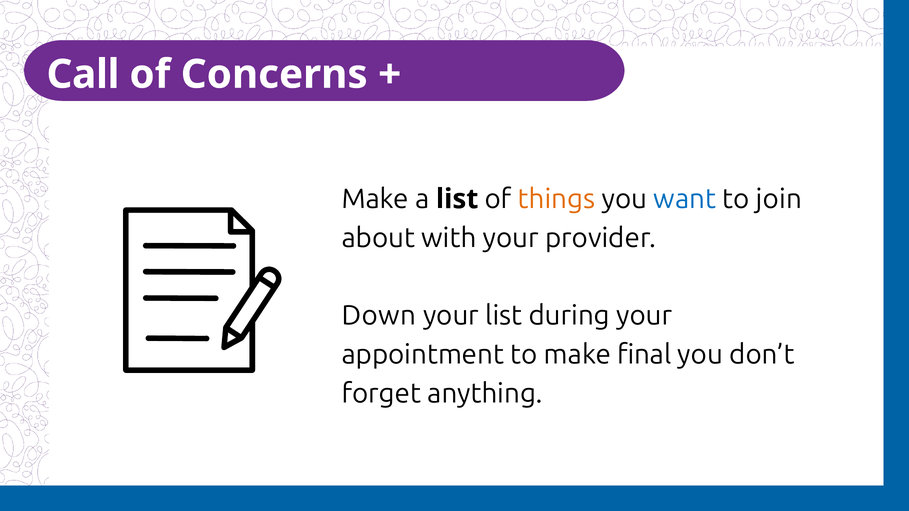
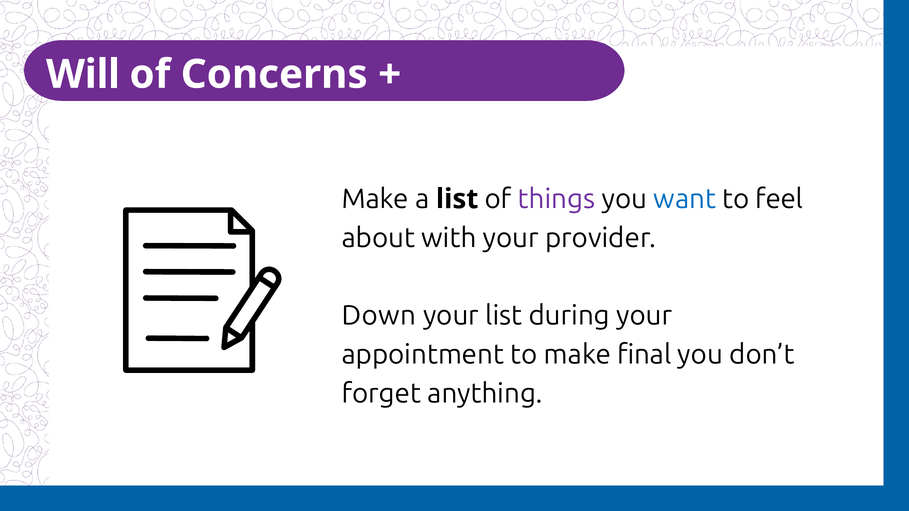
Call: Call -> Will
things colour: orange -> purple
join: join -> feel
